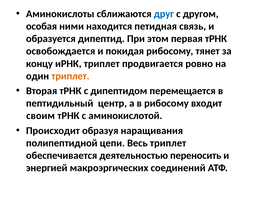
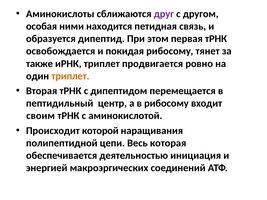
друг colour: blue -> purple
концу: концу -> также
образуя: образуя -> которой
Весь триплет: триплет -> которая
переносить: переносить -> инициация
